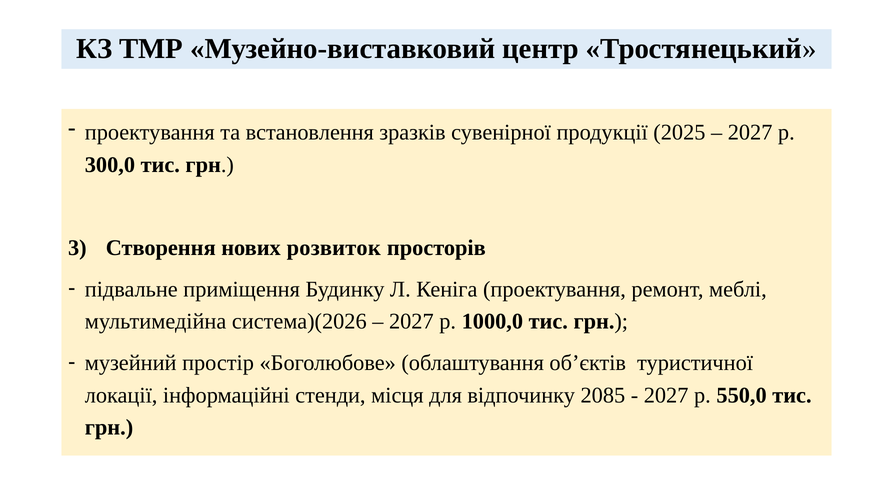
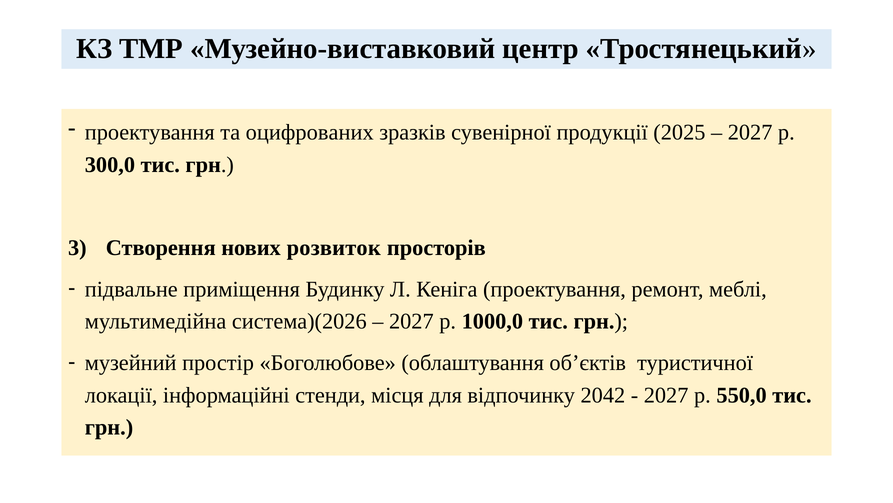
встановлення: встановлення -> оцифрованих
2085: 2085 -> 2042
